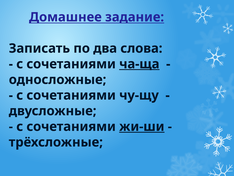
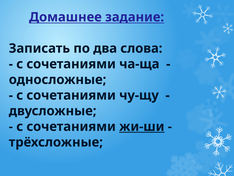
ча-ща underline: present -> none
